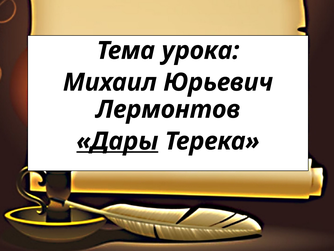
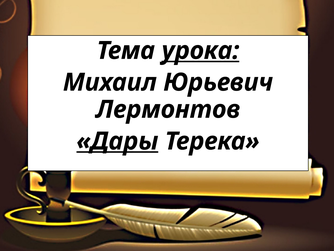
урока underline: none -> present
